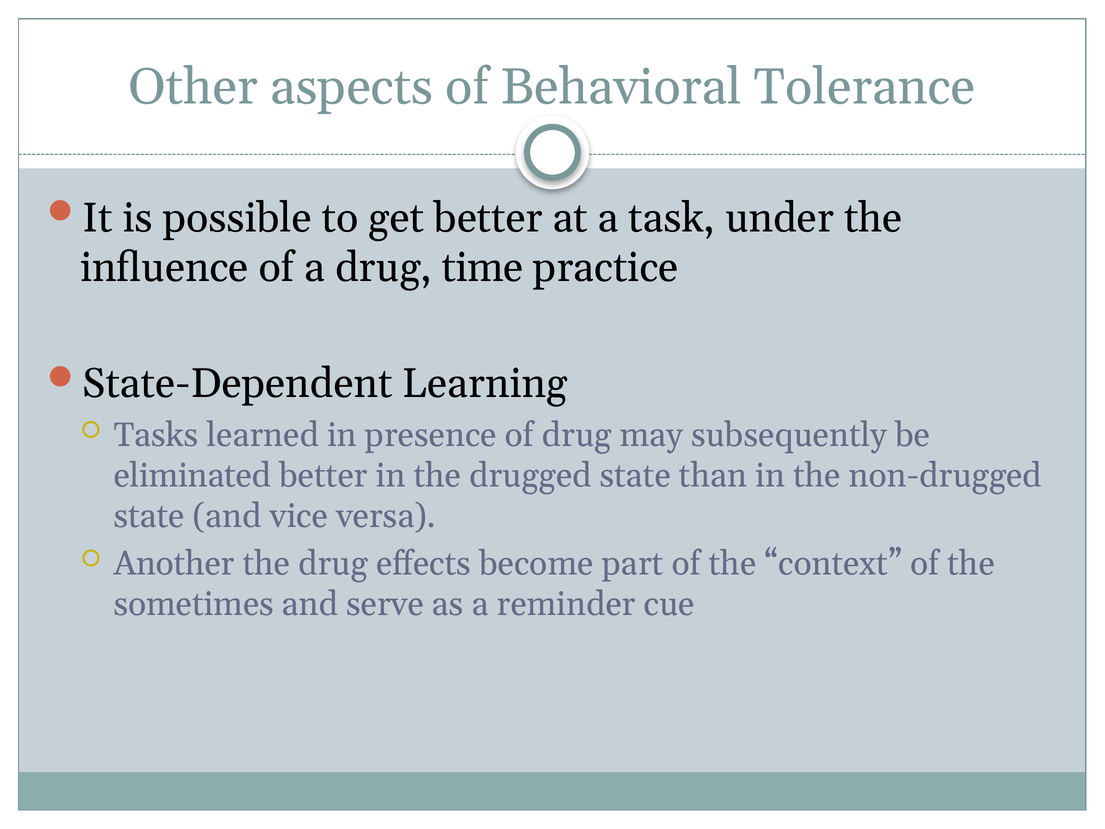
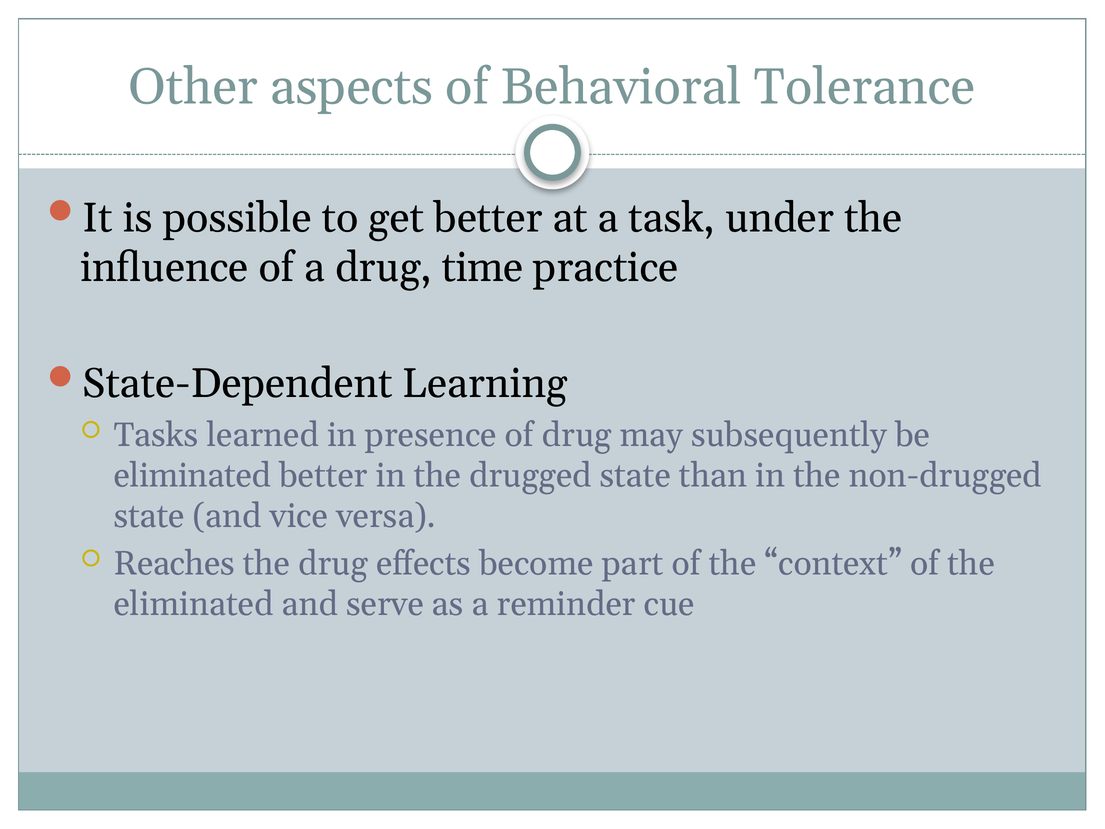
Another: Another -> Reaches
sometimes at (194, 604): sometimes -> eliminated
